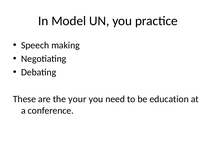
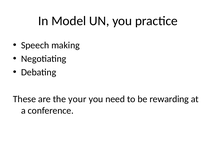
education: education -> rewarding
